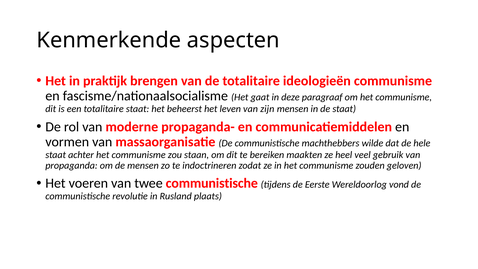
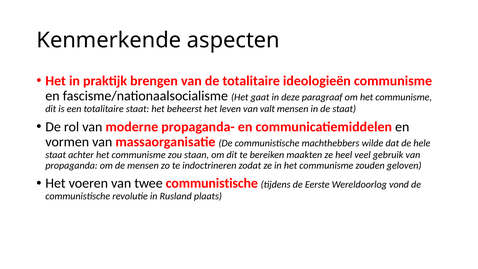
zijn: zijn -> valt
